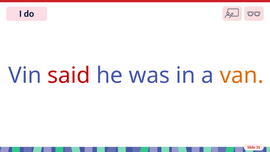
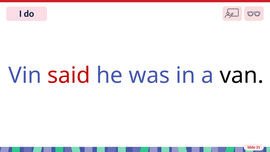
van colour: orange -> black
